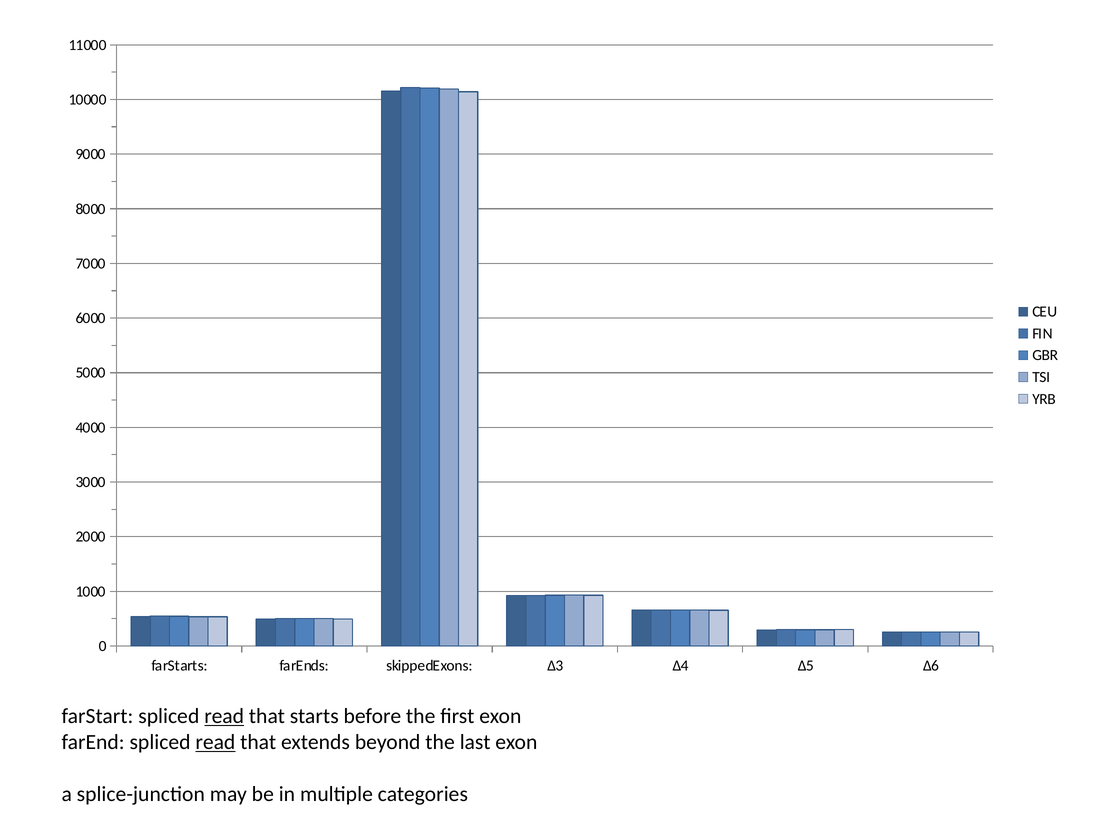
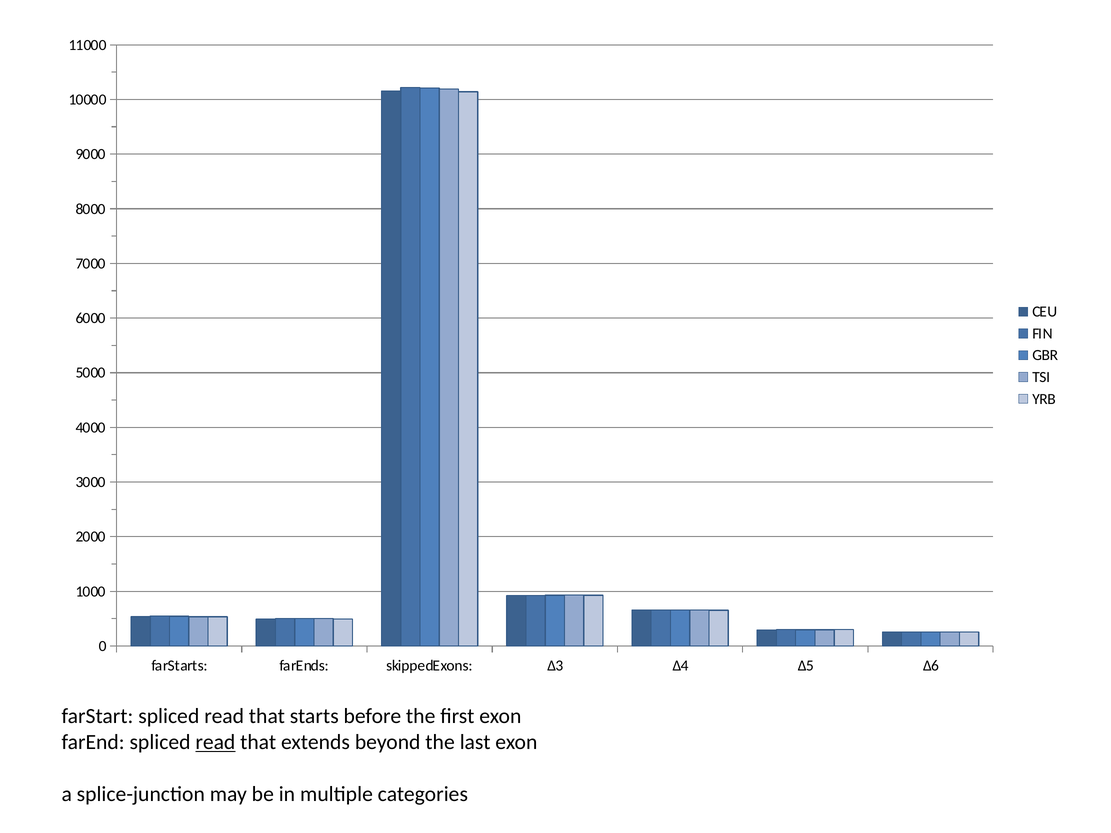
read at (224, 717) underline: present -> none
